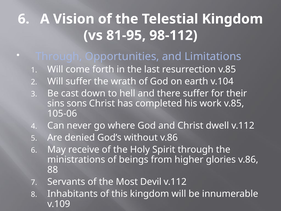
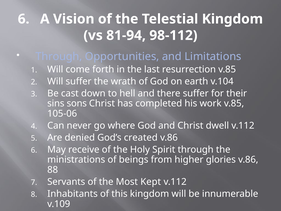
81-95: 81-95 -> 81-94
without: without -> created
Devil: Devil -> Kept
